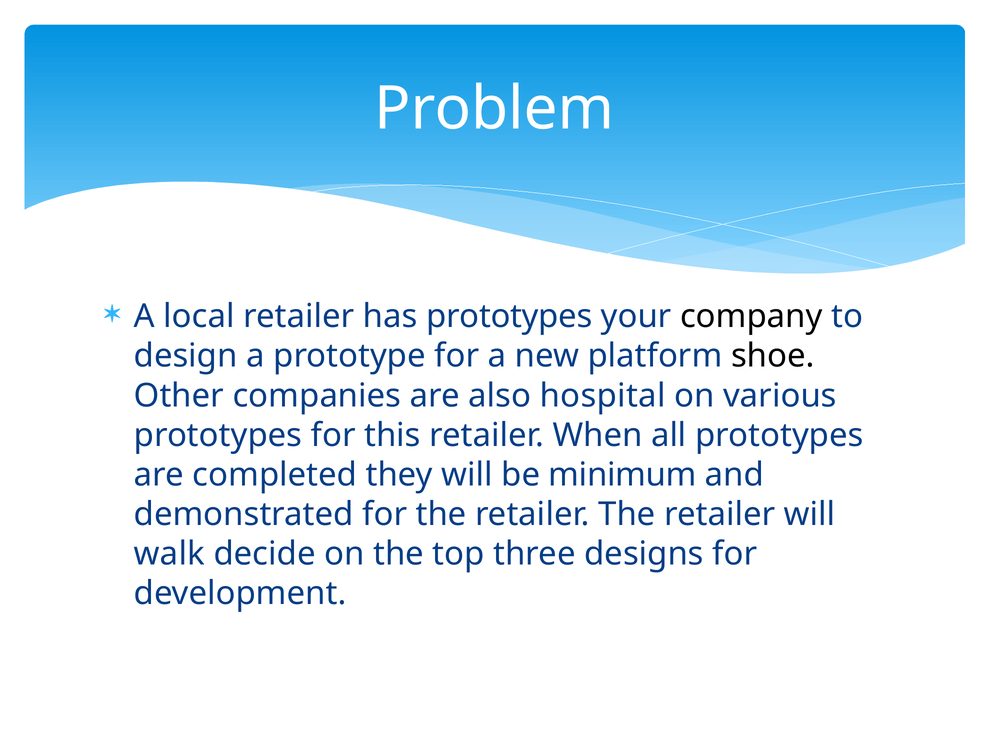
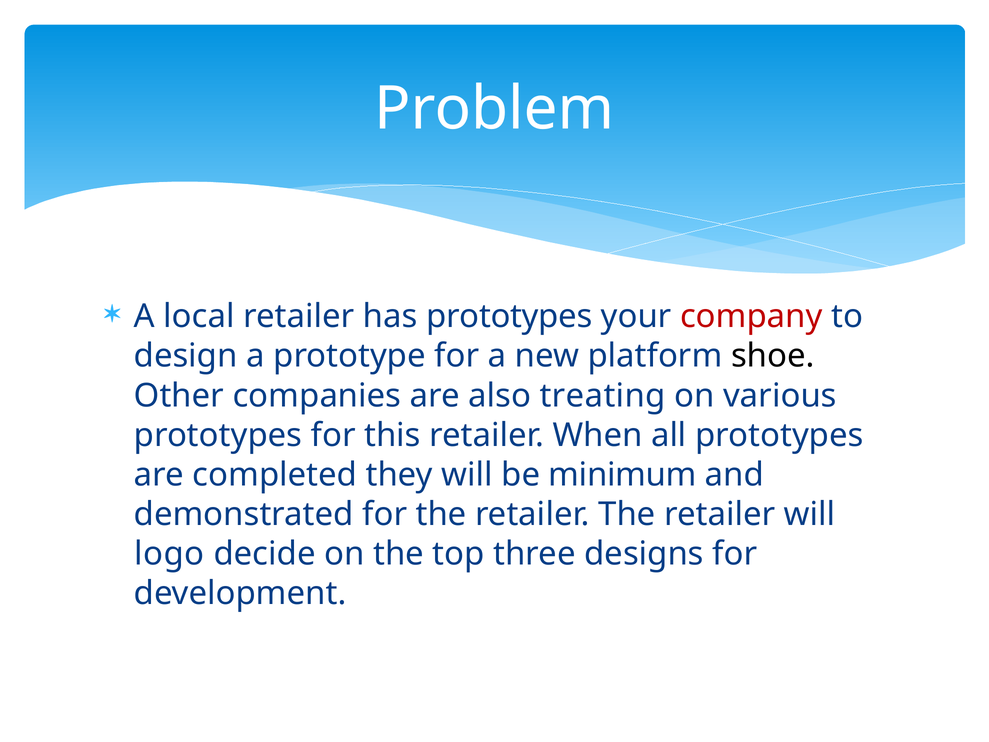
company colour: black -> red
hospital: hospital -> treating
walk: walk -> logo
